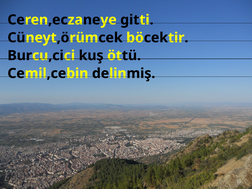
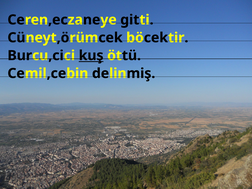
kuş underline: none -> present
